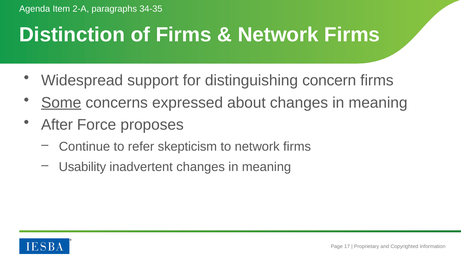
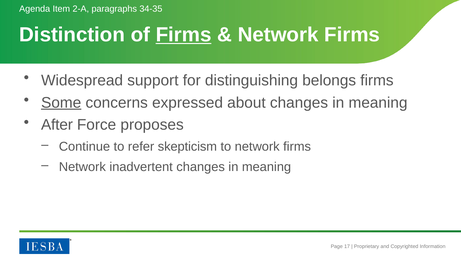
Firms at (184, 35) underline: none -> present
concern: concern -> belongs
Usability at (82, 167): Usability -> Network
